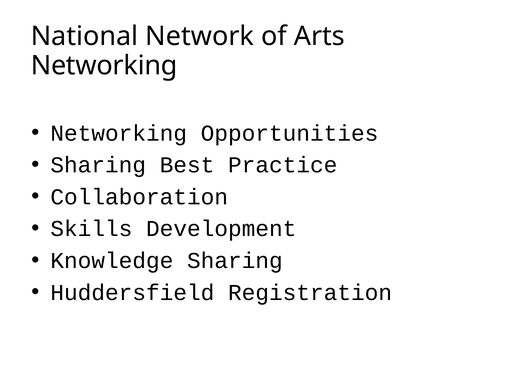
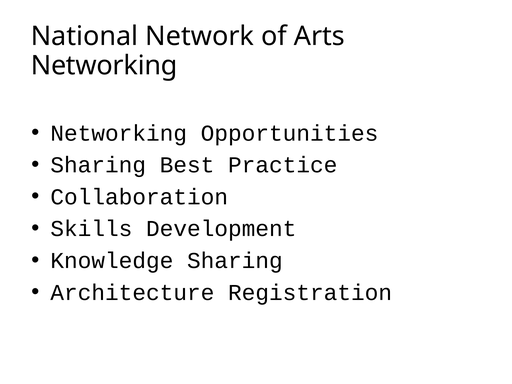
Huddersfield: Huddersfield -> Architecture
